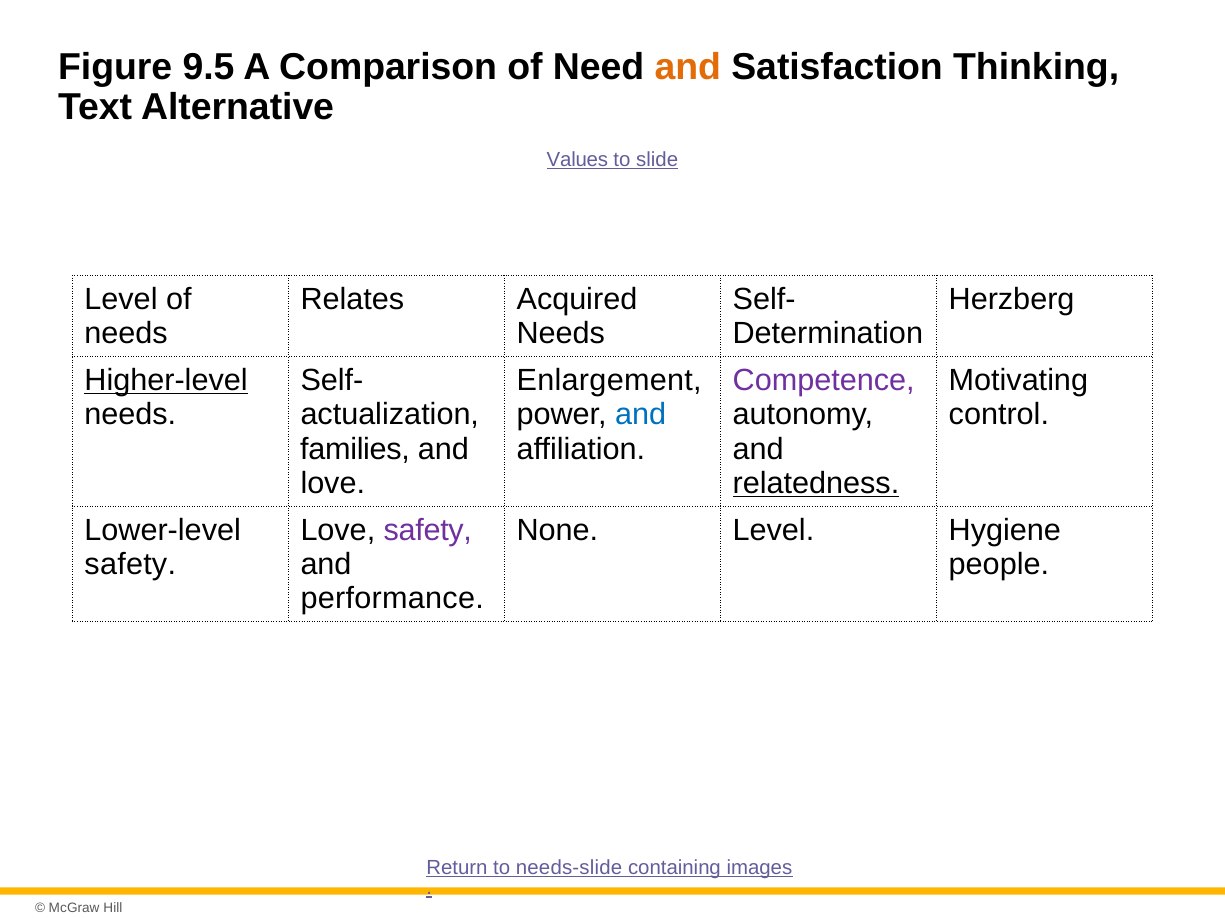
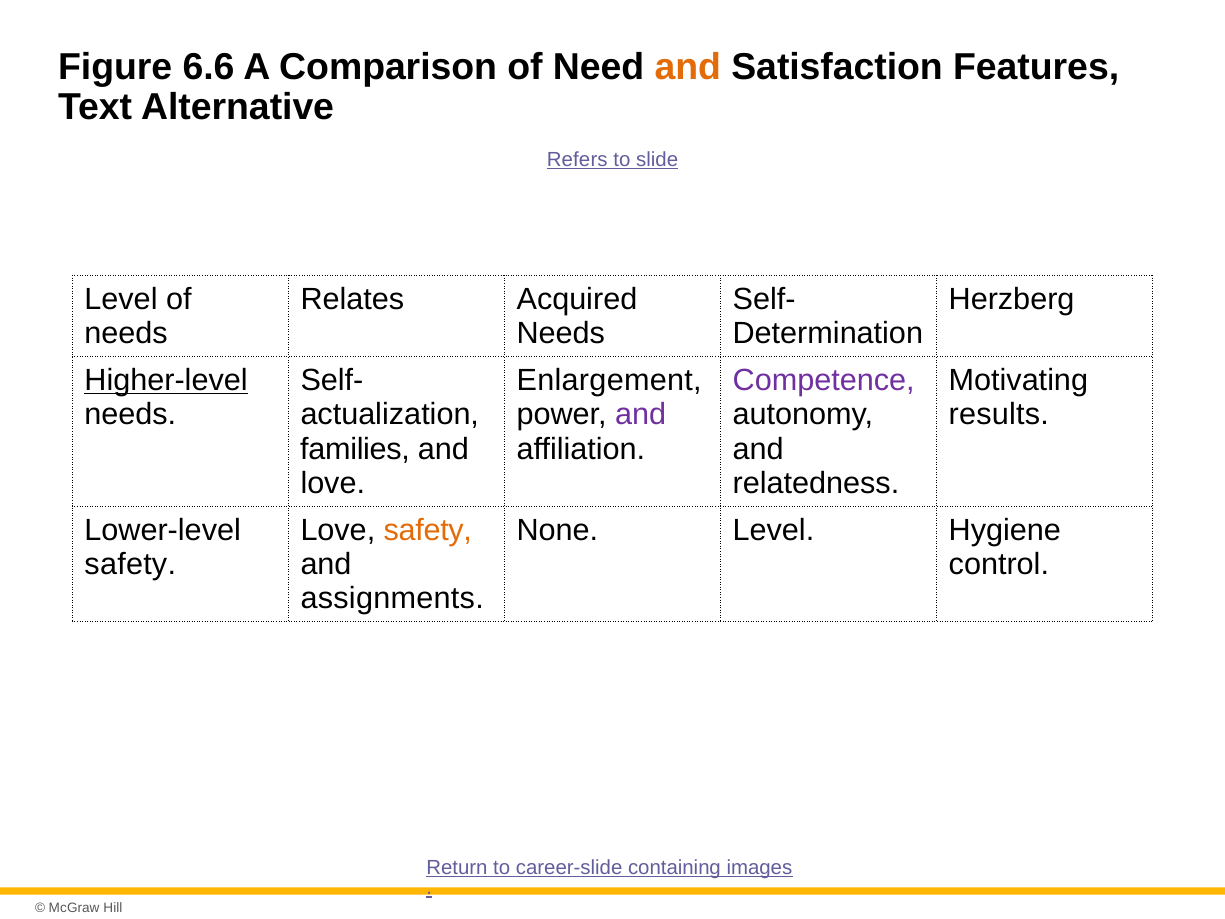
9.5: 9.5 -> 6.6
Thinking: Thinking -> Features
Values: Values -> Refers
and at (641, 415) colour: blue -> purple
control: control -> results
relatedness underline: present -> none
safety at (428, 530) colour: purple -> orange
people: people -> control
performance: performance -> assignments
needs-slide: needs-slide -> career-slide
